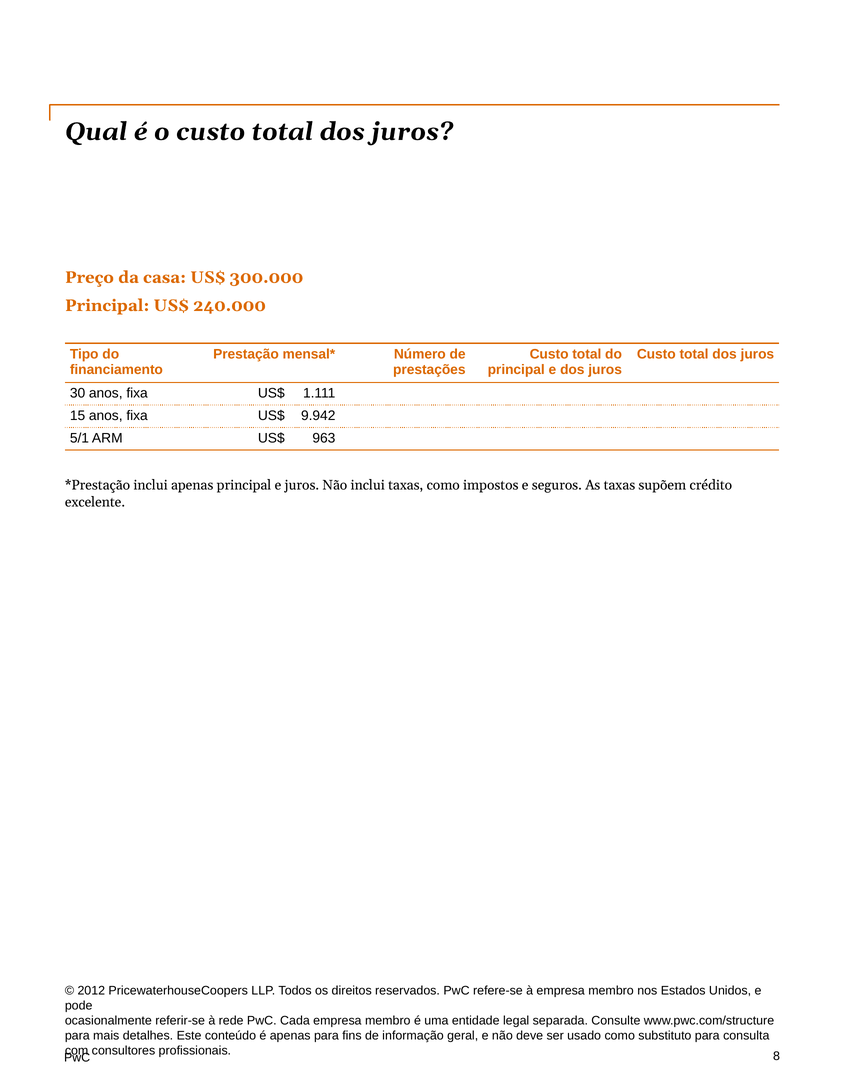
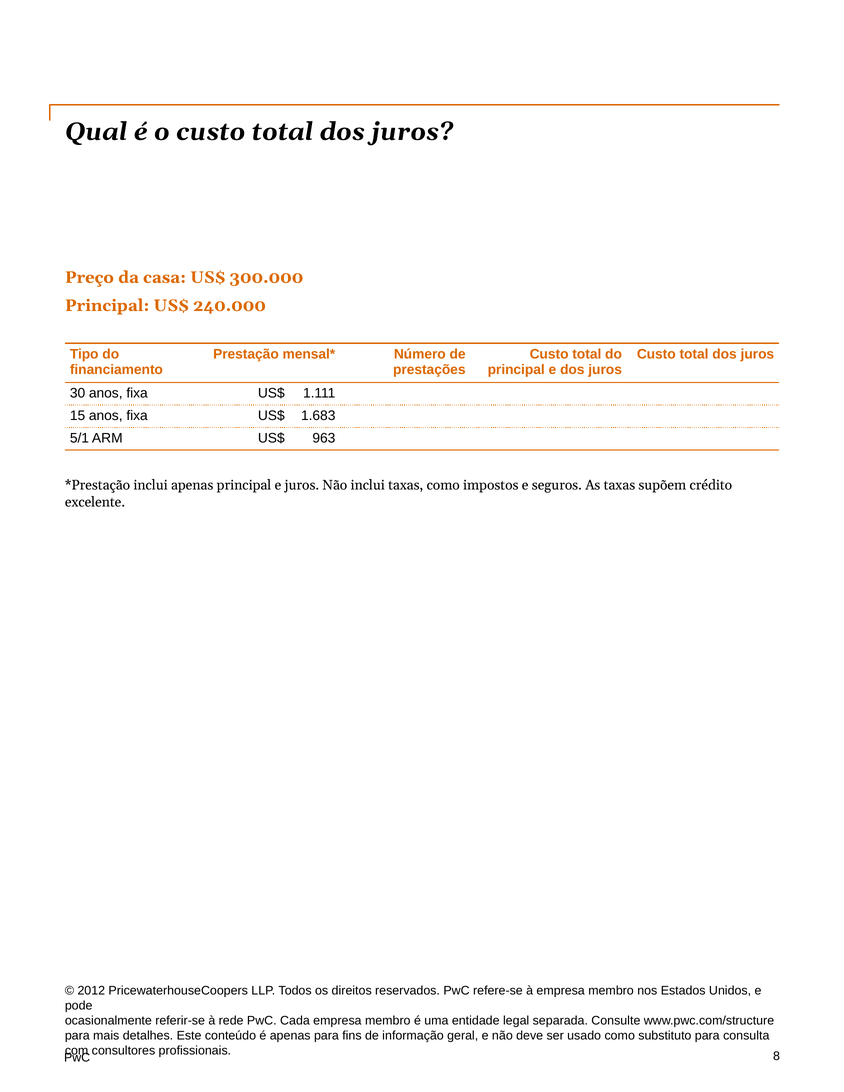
9.942: 9.942 -> 1.683
